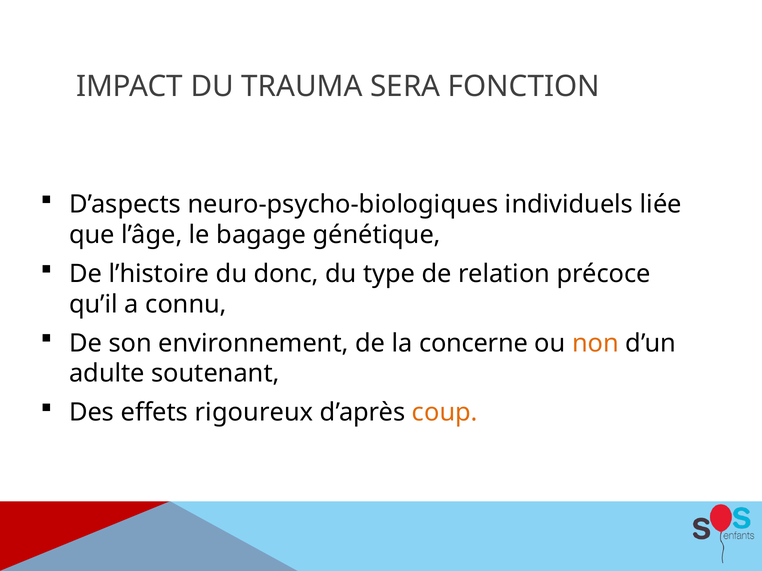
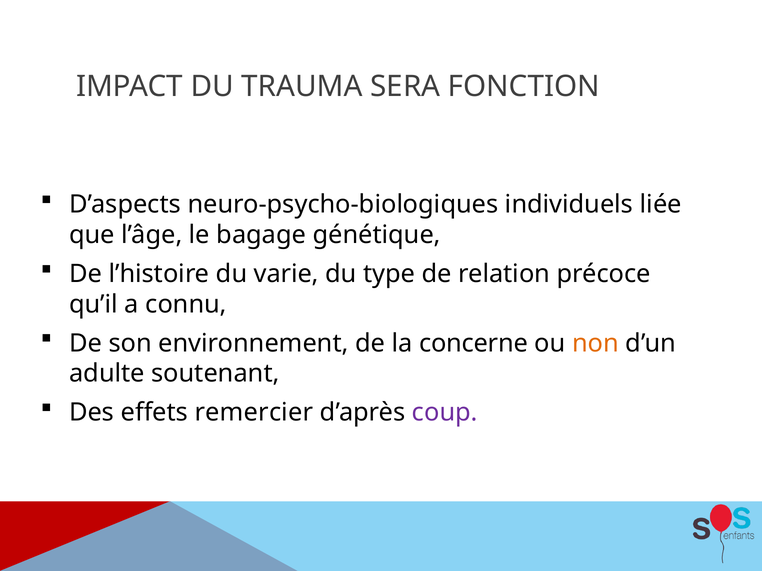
donc: donc -> varie
rigoureux: rigoureux -> remercier
coup colour: orange -> purple
